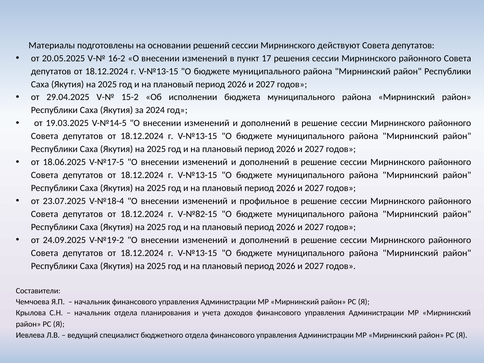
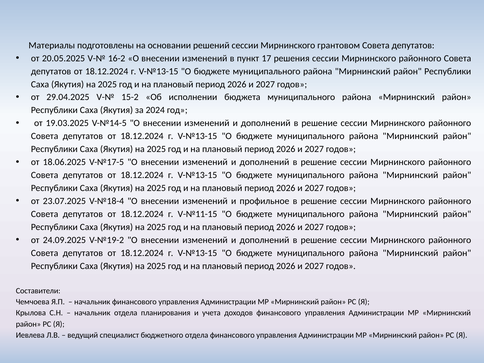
действуют: действуют -> грантовом
V-№82-15: V-№82-15 -> V-№11-15
